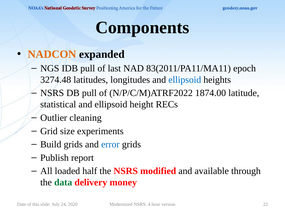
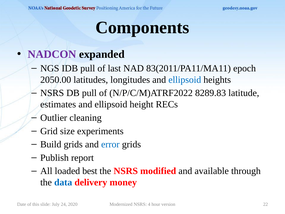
NADCON colour: orange -> purple
3274.48: 3274.48 -> 2050.00
1874.00: 1874.00 -> 8289.83
statistical: statistical -> estimates
half: half -> best
data colour: green -> blue
